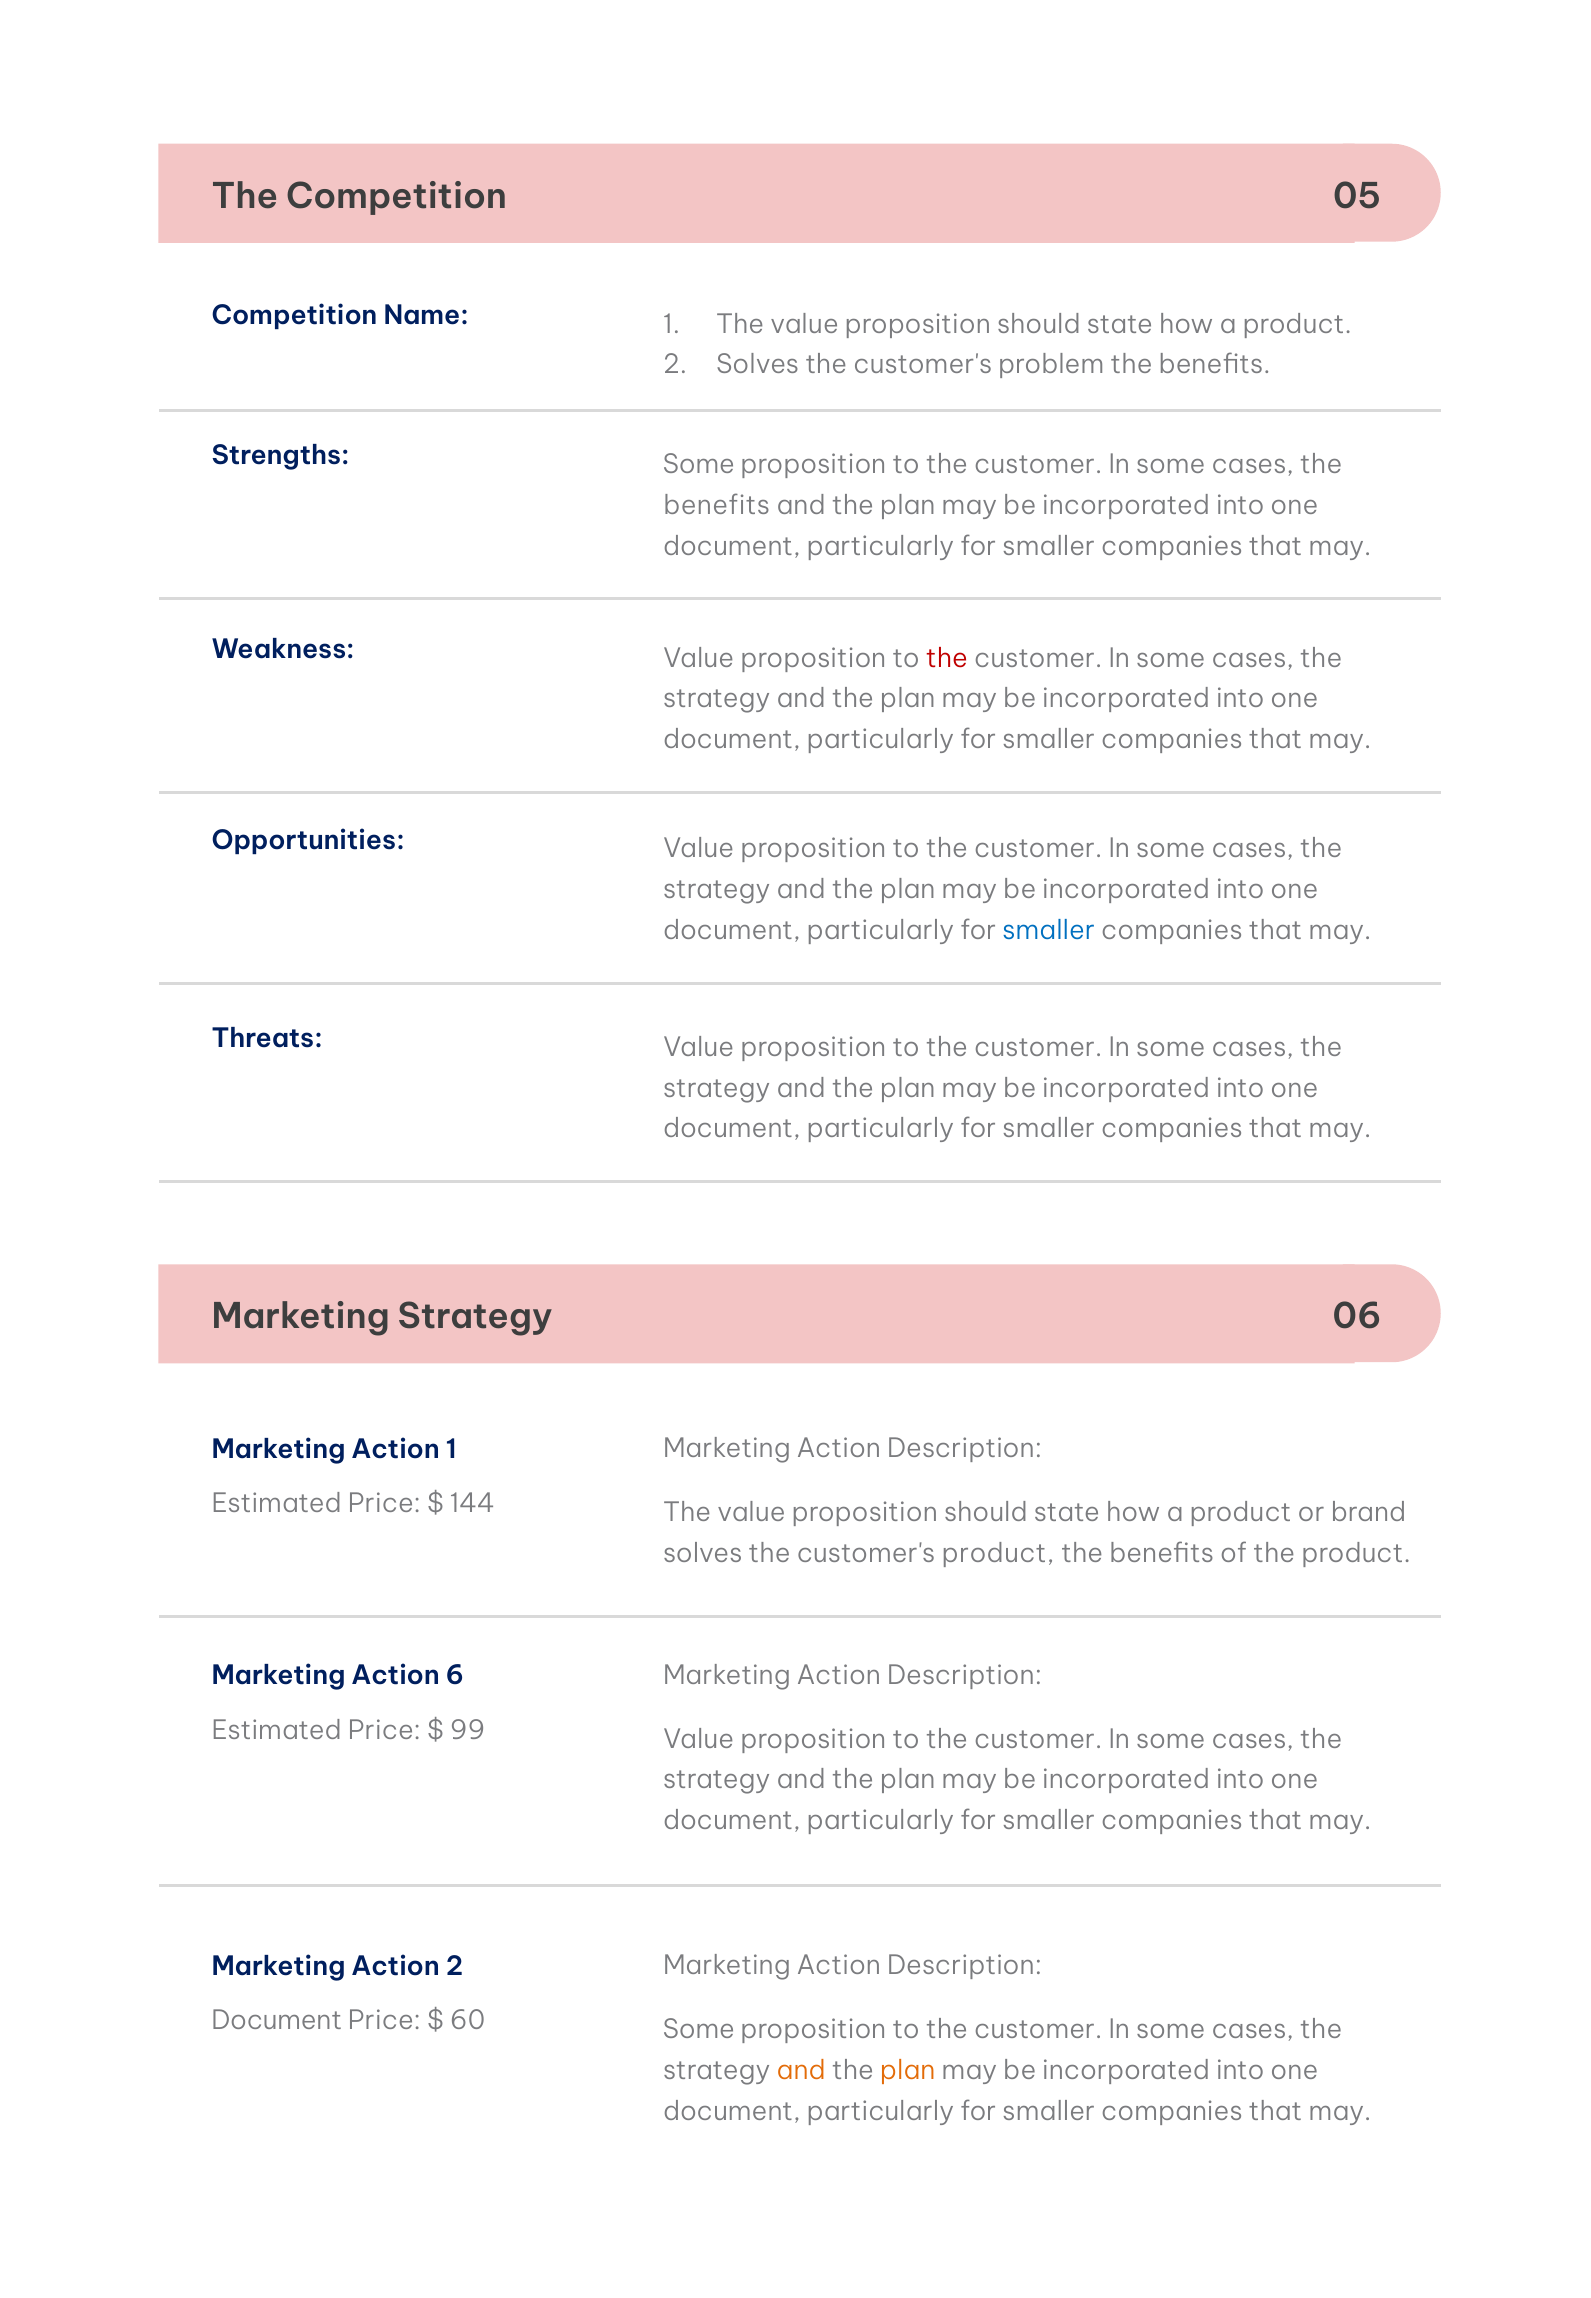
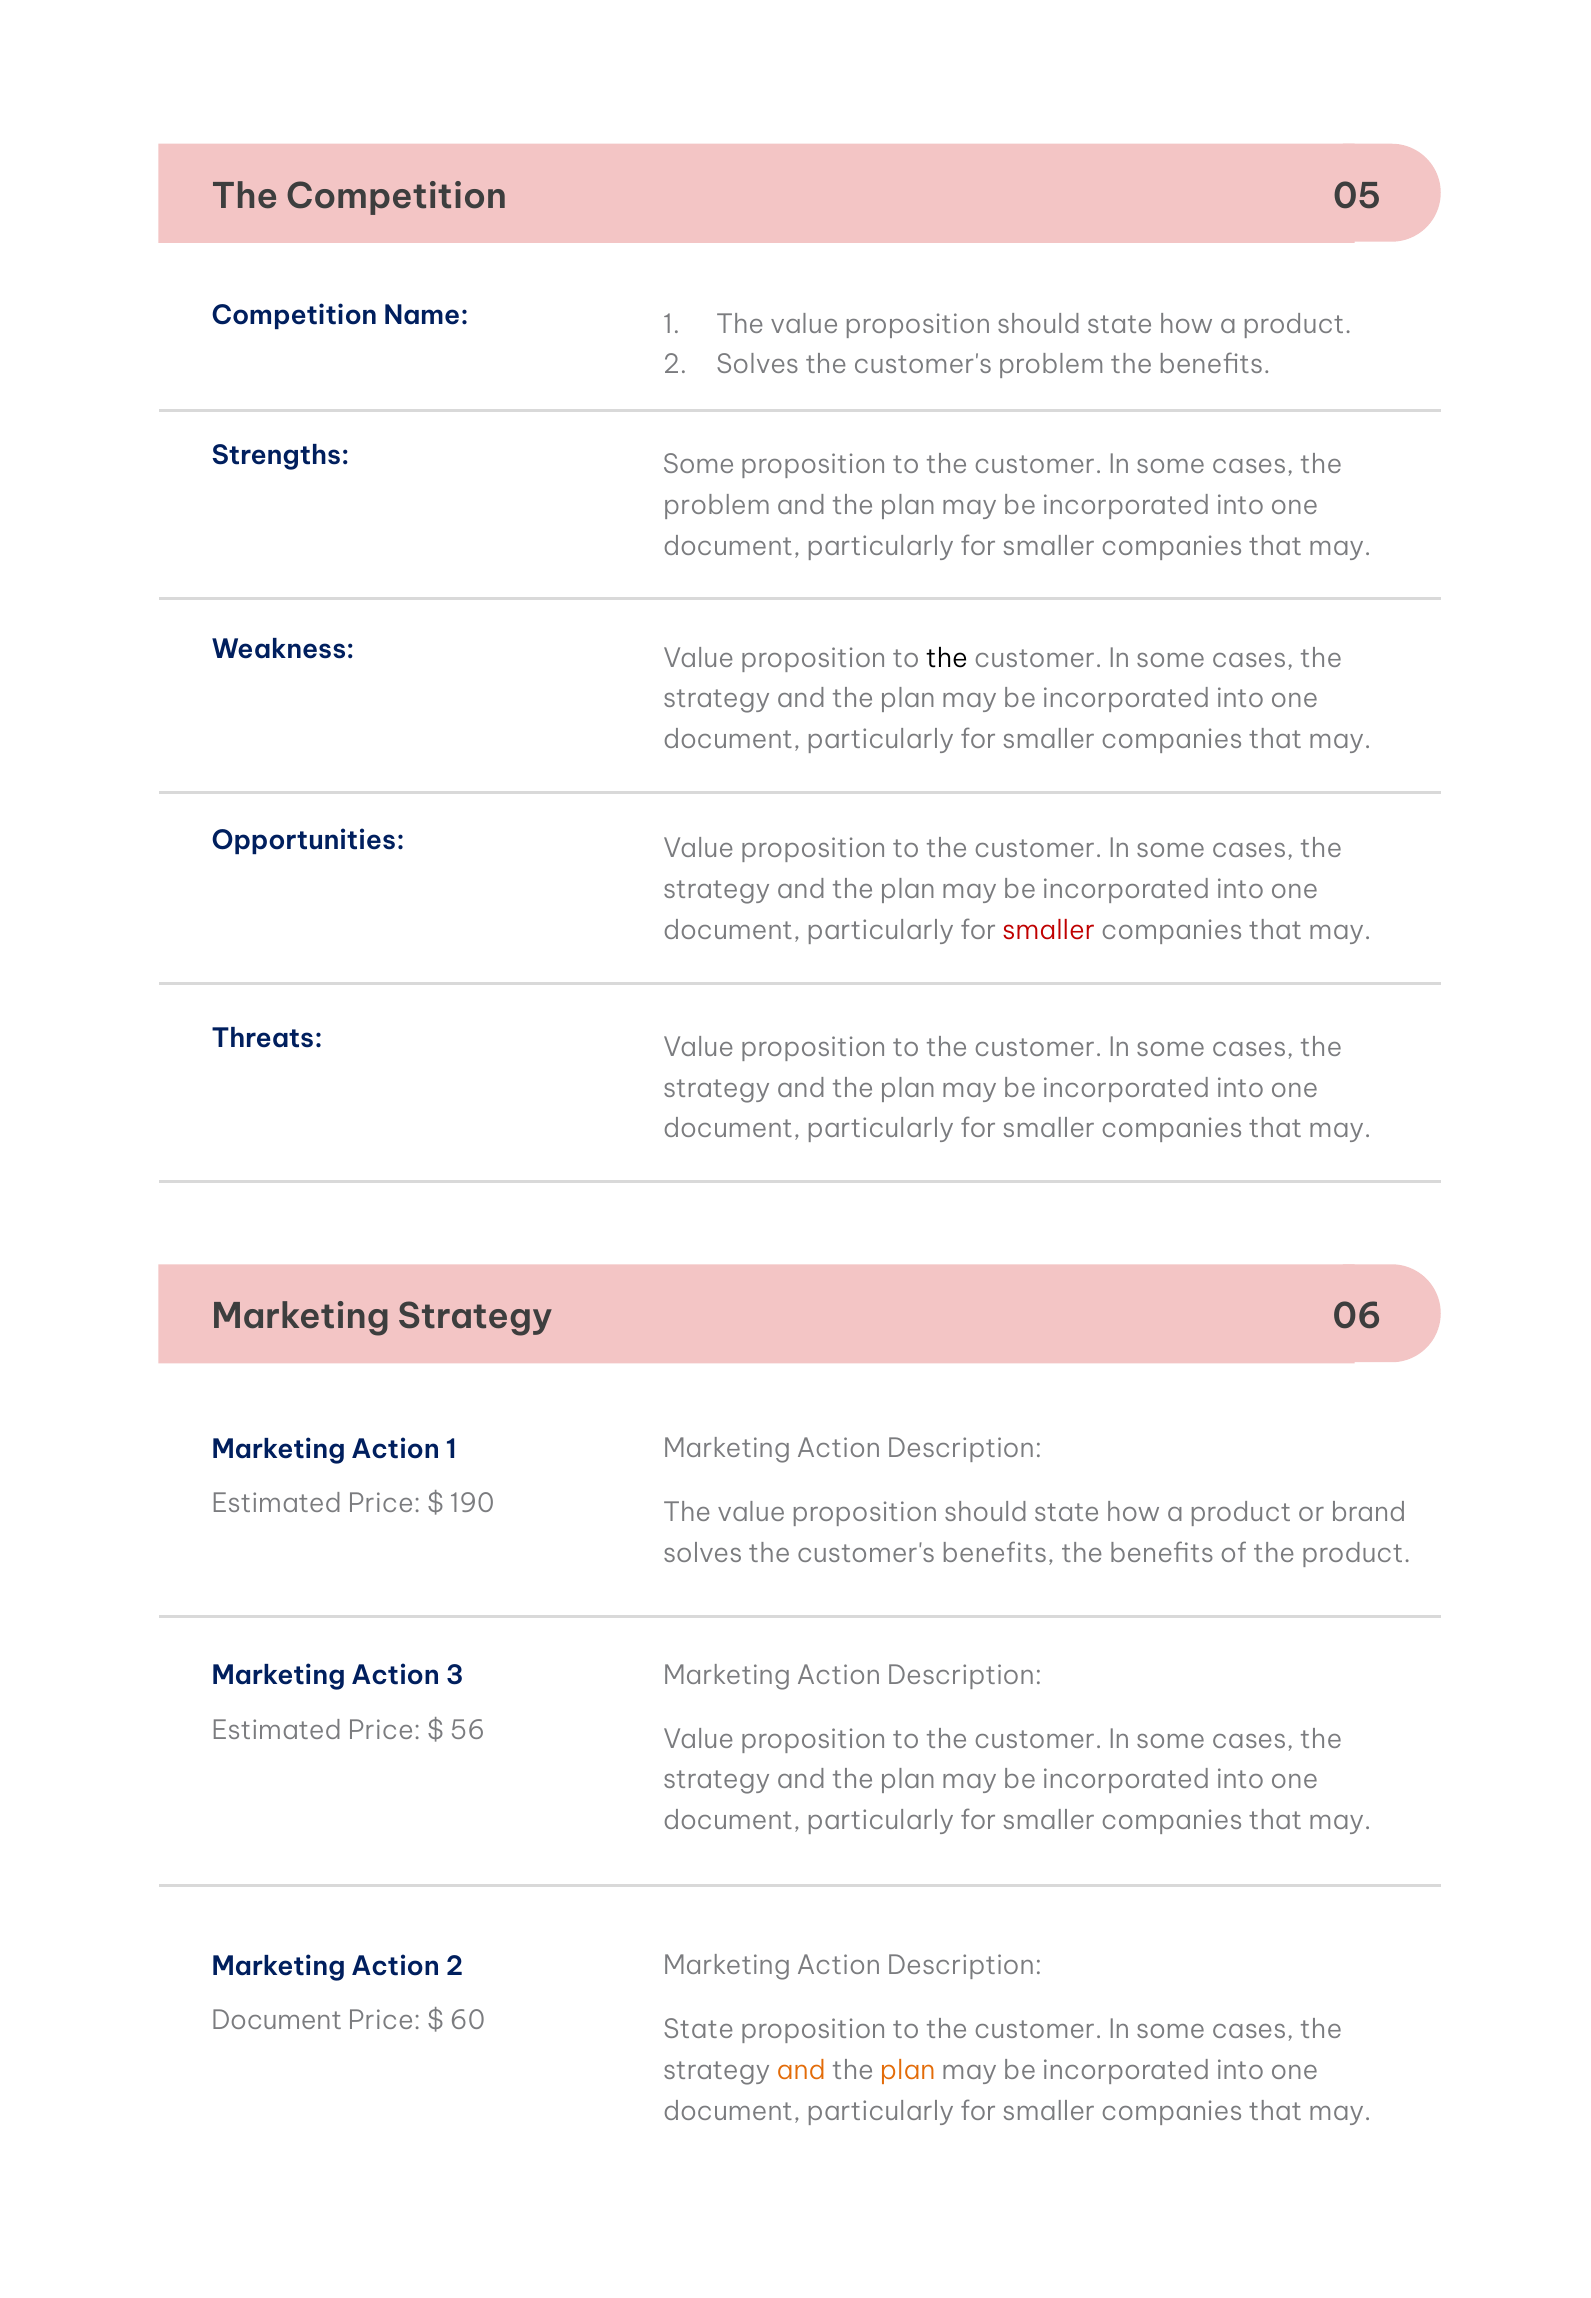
benefits at (717, 506): benefits -> problem
the at (947, 659) colour: red -> black
smaller at (1049, 931) colour: blue -> red
144: 144 -> 190
customer's product: product -> benefits
6: 6 -> 3
99: 99 -> 56
Some at (699, 2030): Some -> State
